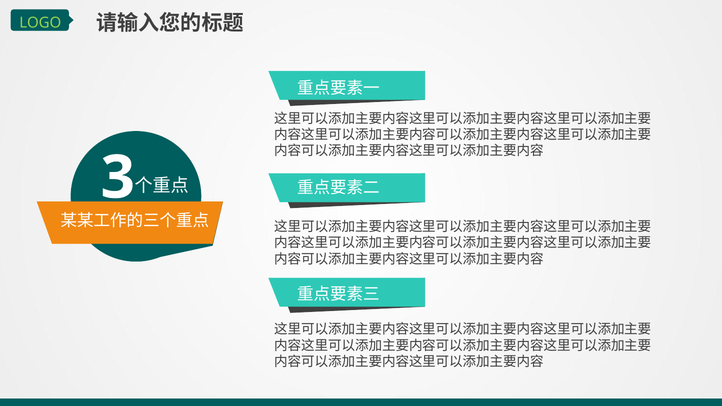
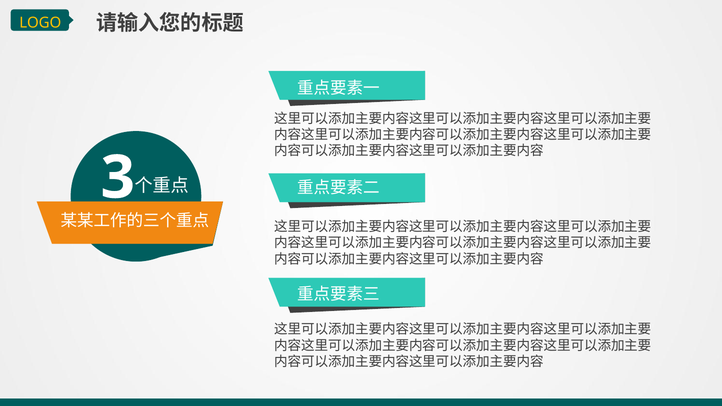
LOGO colour: light green -> yellow
